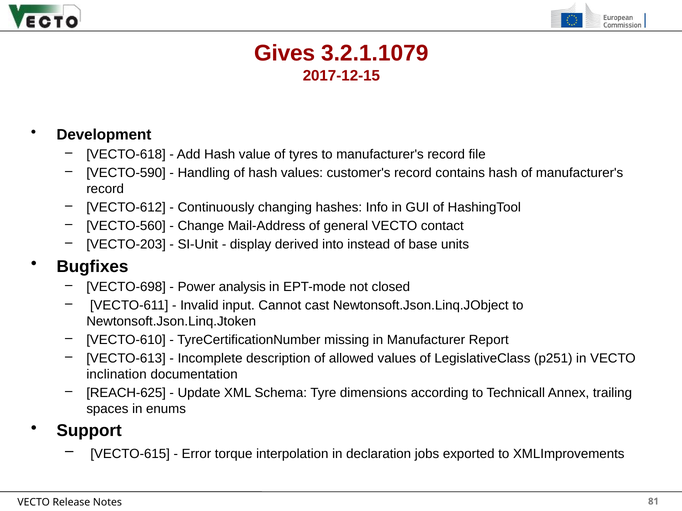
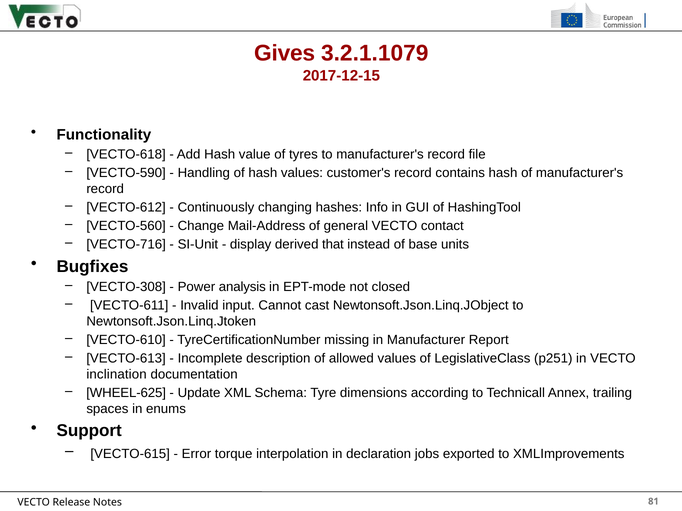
Development: Development -> Functionality
VECTO-203: VECTO-203 -> VECTO-716
into: into -> that
VECTO-698: VECTO-698 -> VECTO-308
REACH-625: REACH-625 -> WHEEL-625
